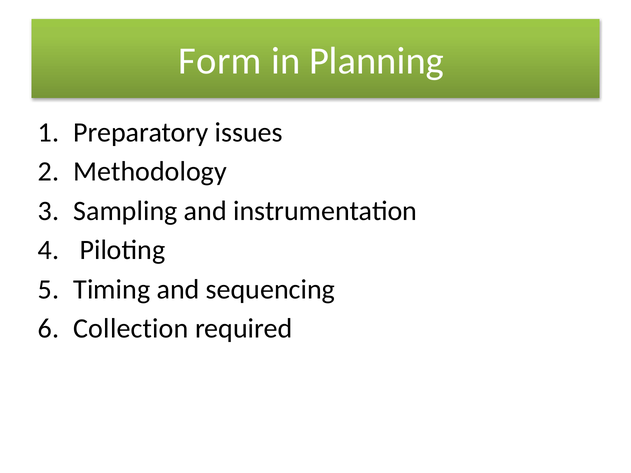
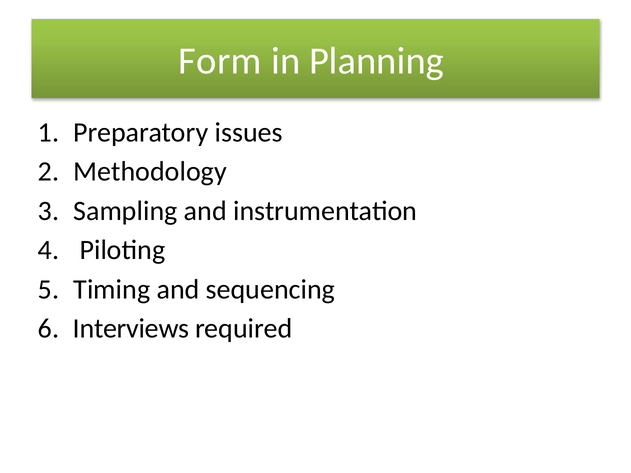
Collection: Collection -> Interviews
